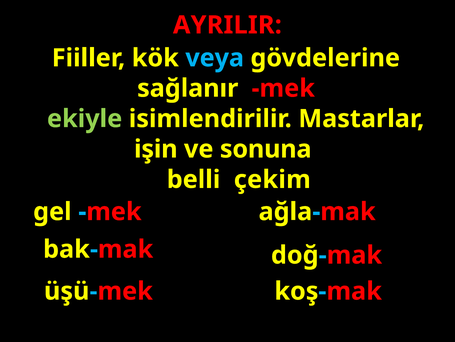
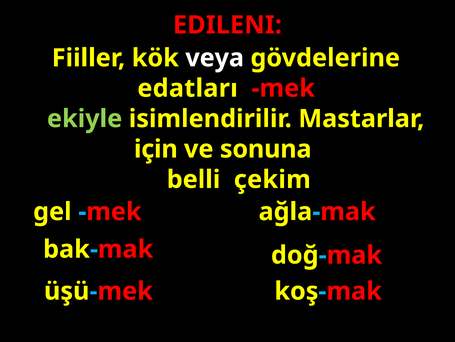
AYRILIR: AYRILIR -> EDILENI
veya colour: light blue -> white
sağlanır: sağlanır -> edatları
işin: işin -> için
